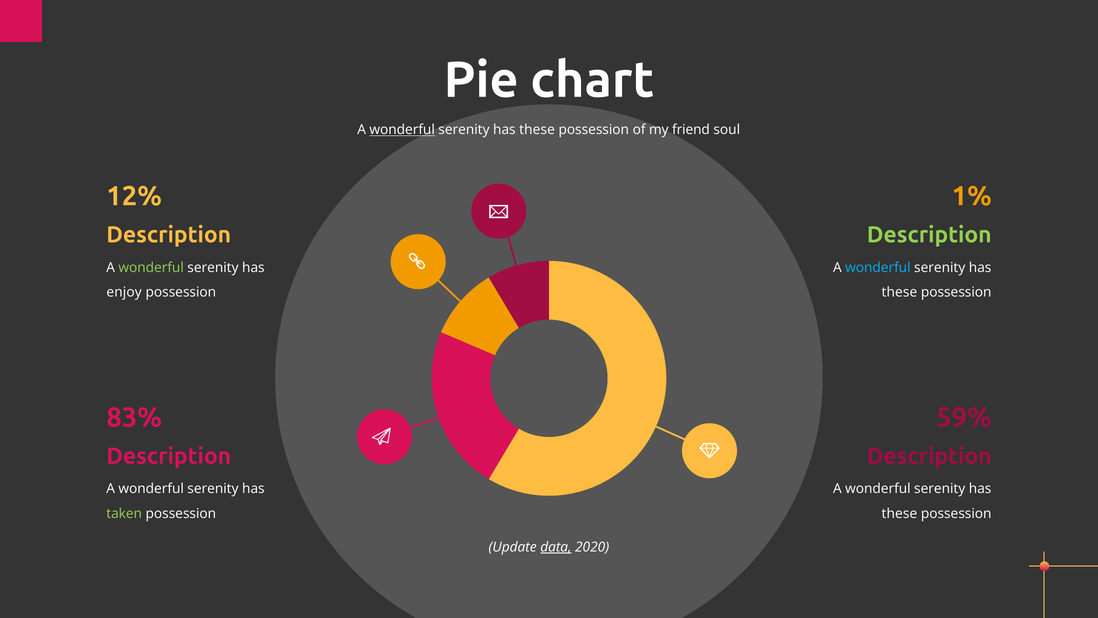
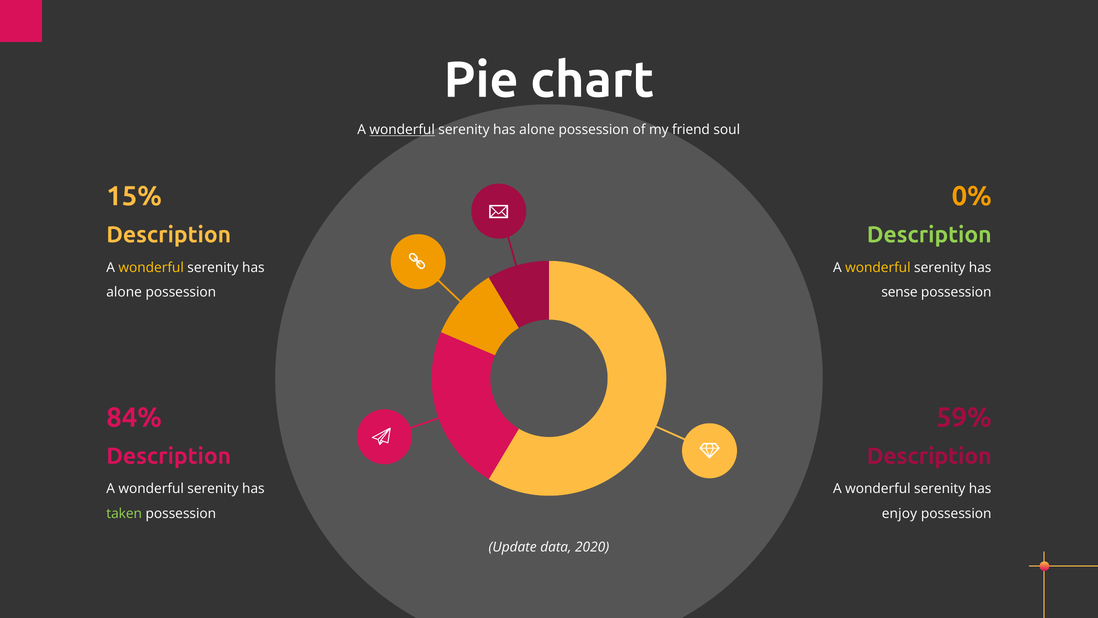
these at (537, 130): these -> alone
12%: 12% -> 15%
1%: 1% -> 0%
wonderful at (151, 267) colour: light green -> yellow
wonderful at (878, 267) colour: light blue -> yellow
enjoy at (124, 292): enjoy -> alone
these at (899, 292): these -> sense
83%: 83% -> 84%
these at (899, 513): these -> enjoy
data underline: present -> none
